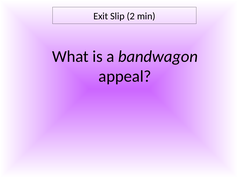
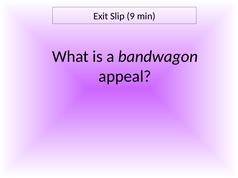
2: 2 -> 9
